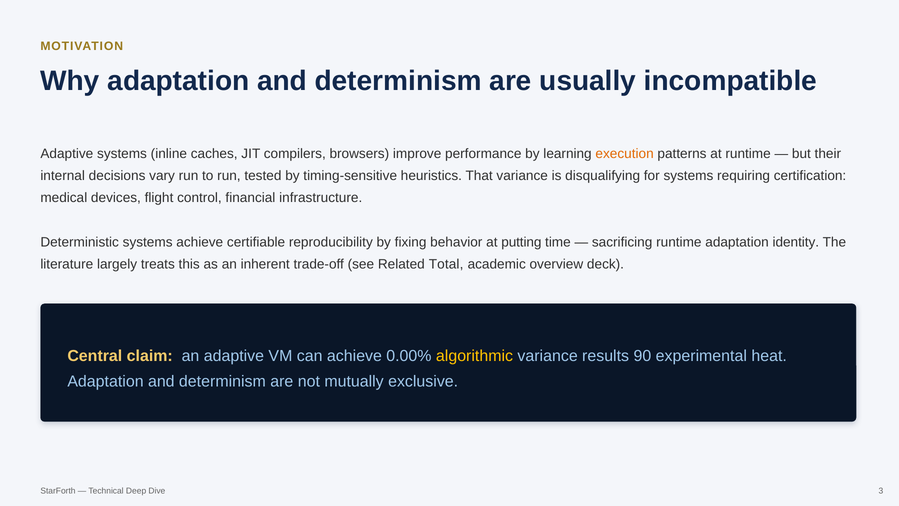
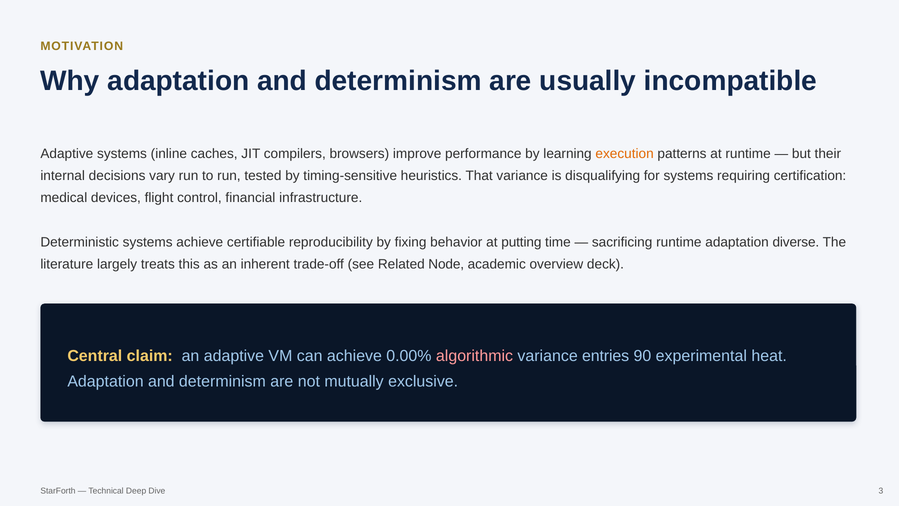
identity: identity -> diverse
Total: Total -> Node
algorithmic colour: yellow -> pink
results: results -> entries
